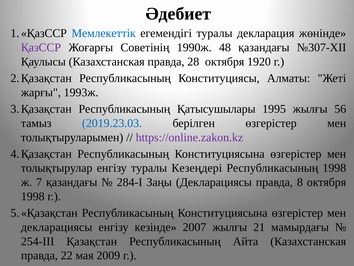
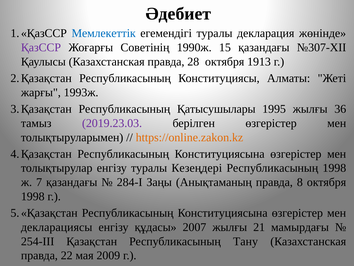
48: 48 -> 15
1920: 1920 -> 1913
56: 56 -> 36
2019.23.03 colour: blue -> purple
https://online.zakon.kz colour: purple -> orange
Заңы Декларациясы: Декларациясы -> Анықтаманың
кезінде: кезінде -> құдасы
Айта: Айта -> Тану
